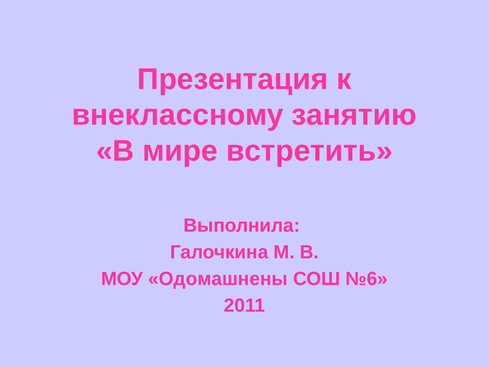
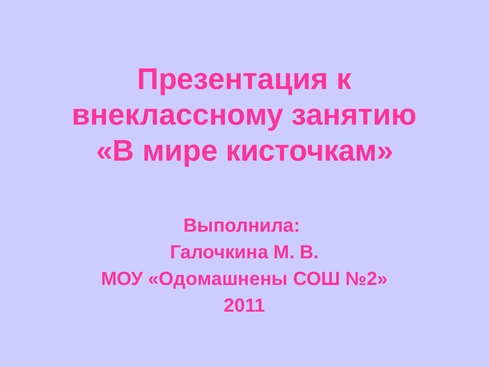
встретить: встретить -> кисточкам
№6: №6 -> №2
